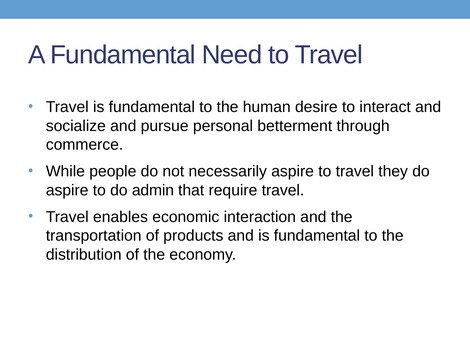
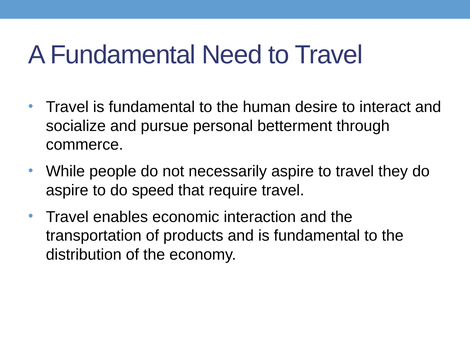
admin: admin -> speed
